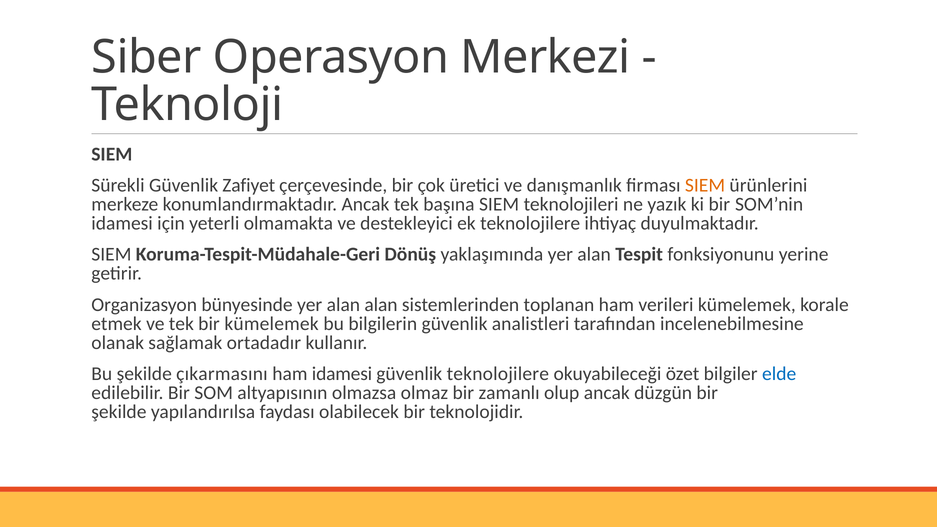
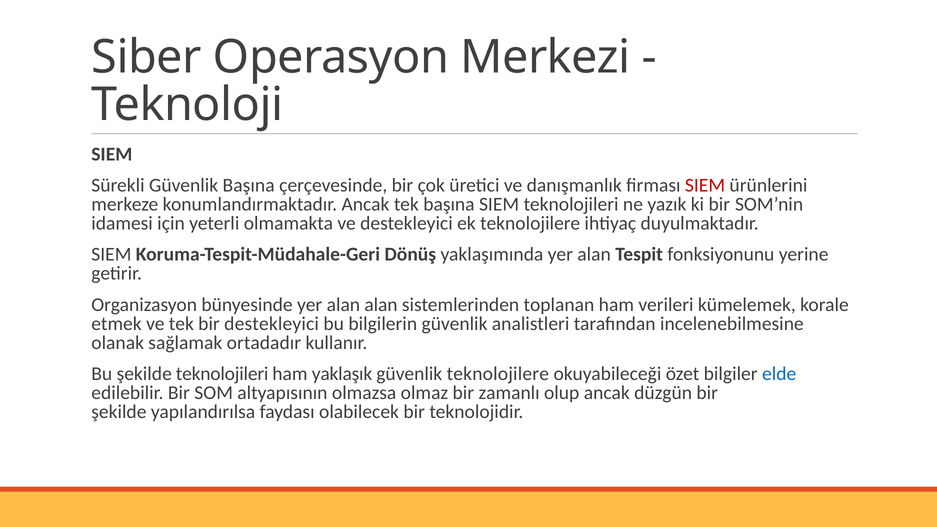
Güvenlik Zafiyet: Zafiyet -> Başına
SIEM at (705, 185) colour: orange -> red
bir kümelemek: kümelemek -> destekleyici
şekilde çıkarmasını: çıkarmasını -> teknolojileri
ham idamesi: idamesi -> yaklaşık
